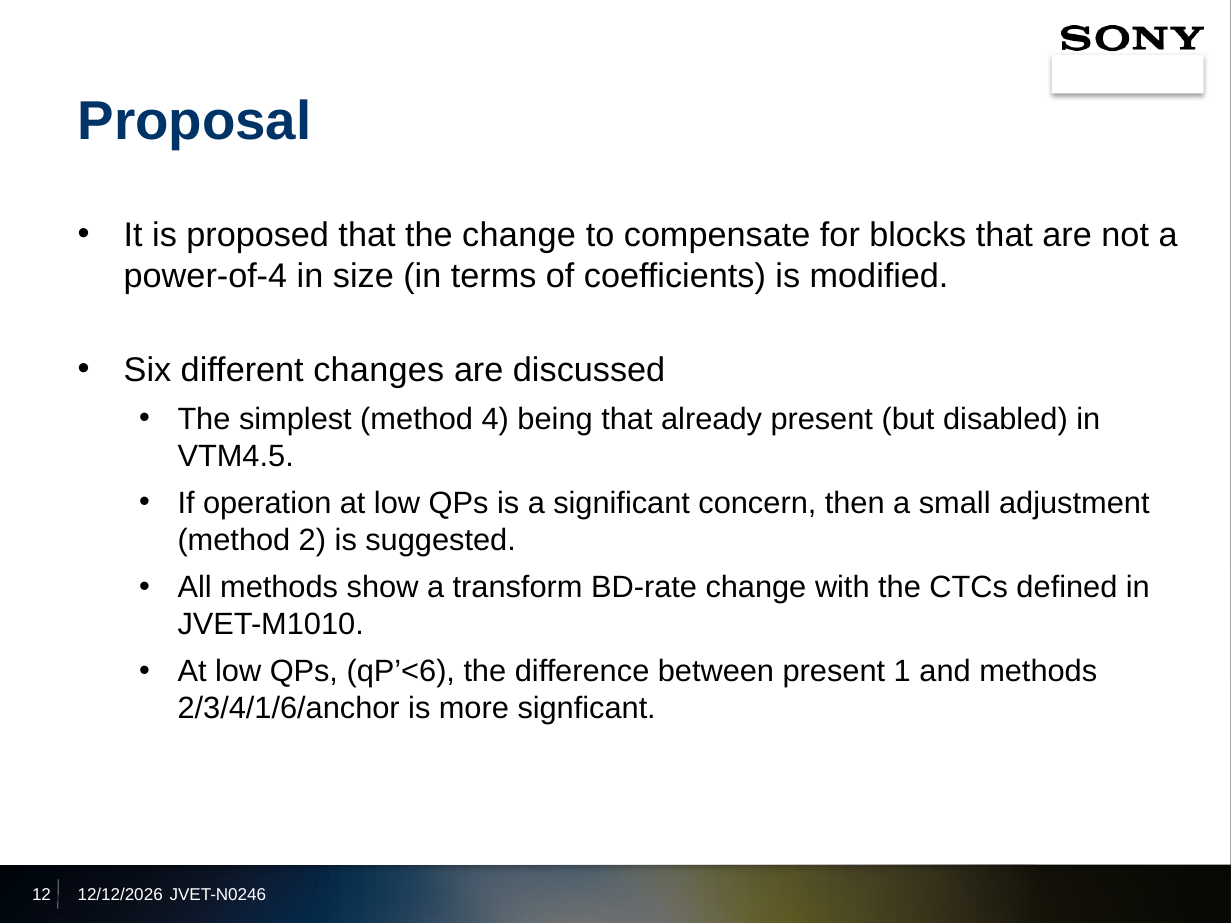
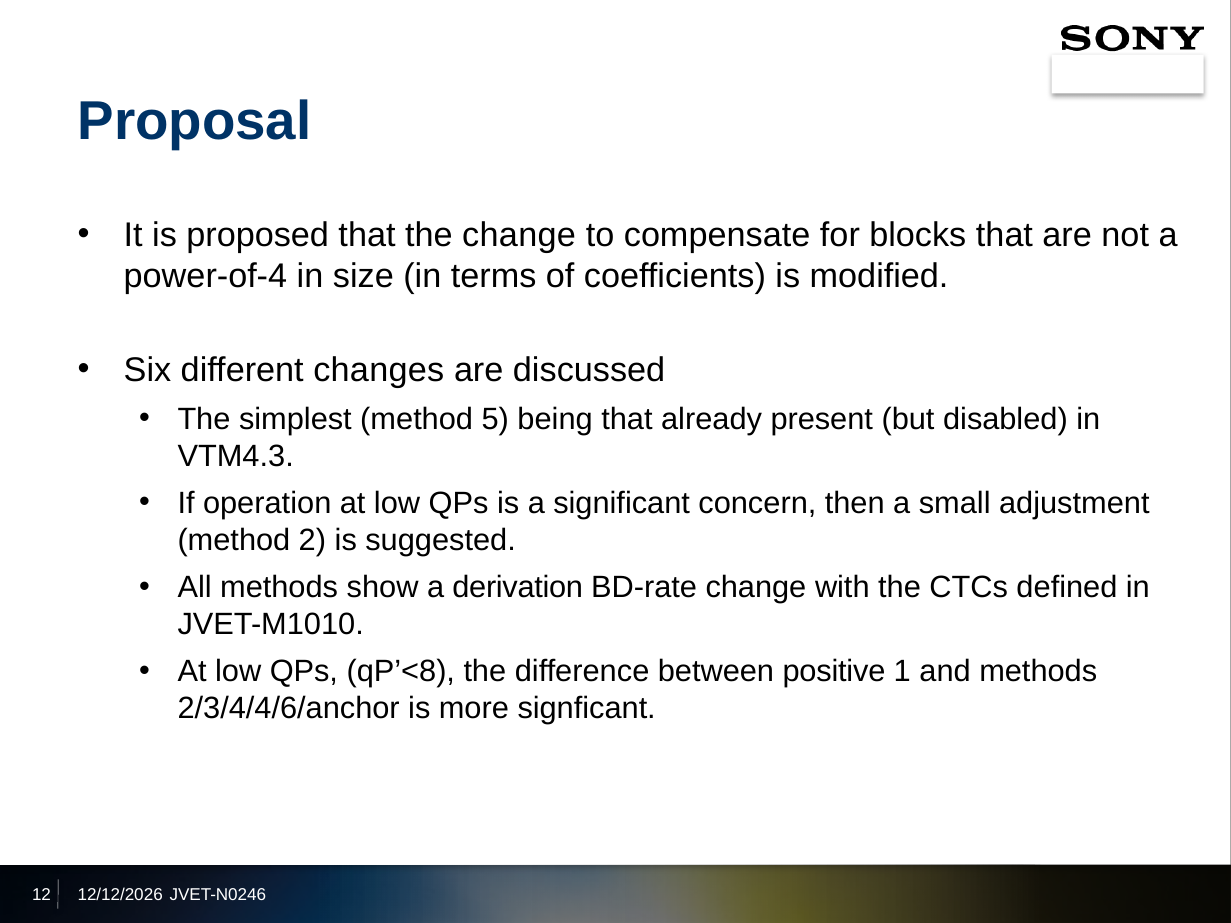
4: 4 -> 5
VTM4.5: VTM4.5 -> VTM4.3
transform: transform -> derivation
qP’<6: qP’<6 -> qP’<8
between present: present -> positive
2/3/4/1/6/anchor: 2/3/4/1/6/anchor -> 2/3/4/4/6/anchor
